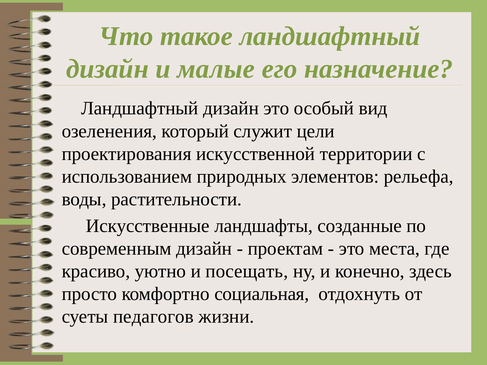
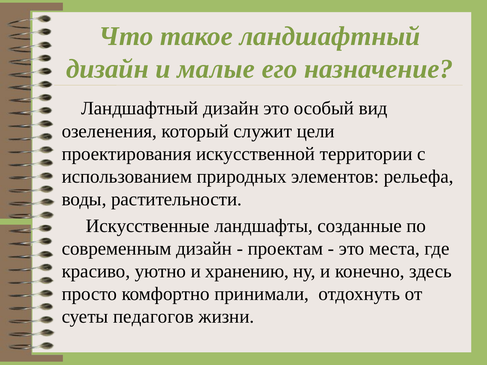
посещать: посещать -> хранению
социальная: социальная -> принимали
